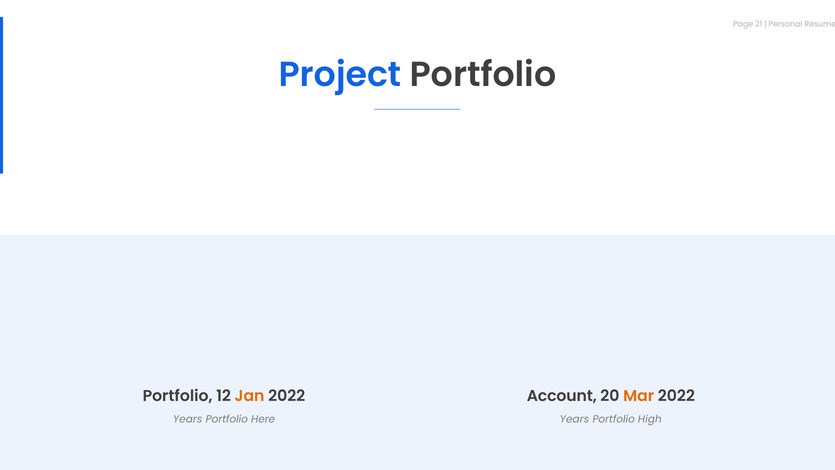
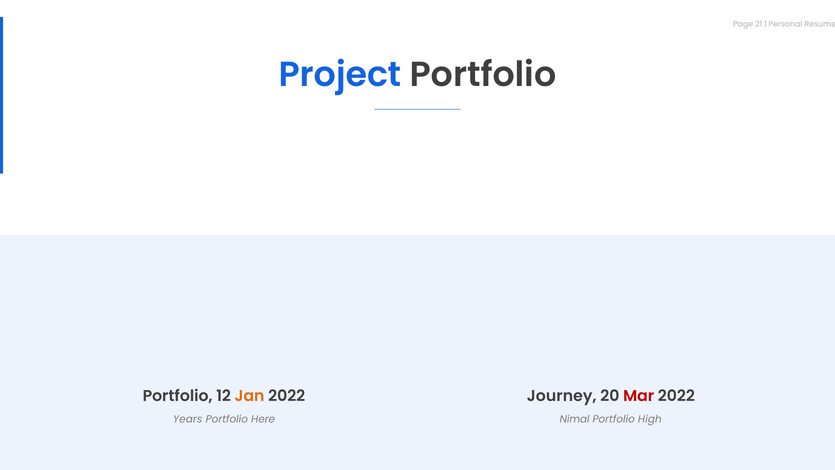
Account: Account -> Journey
Mar colour: orange -> red
Years at (575, 419): Years -> Nimal
